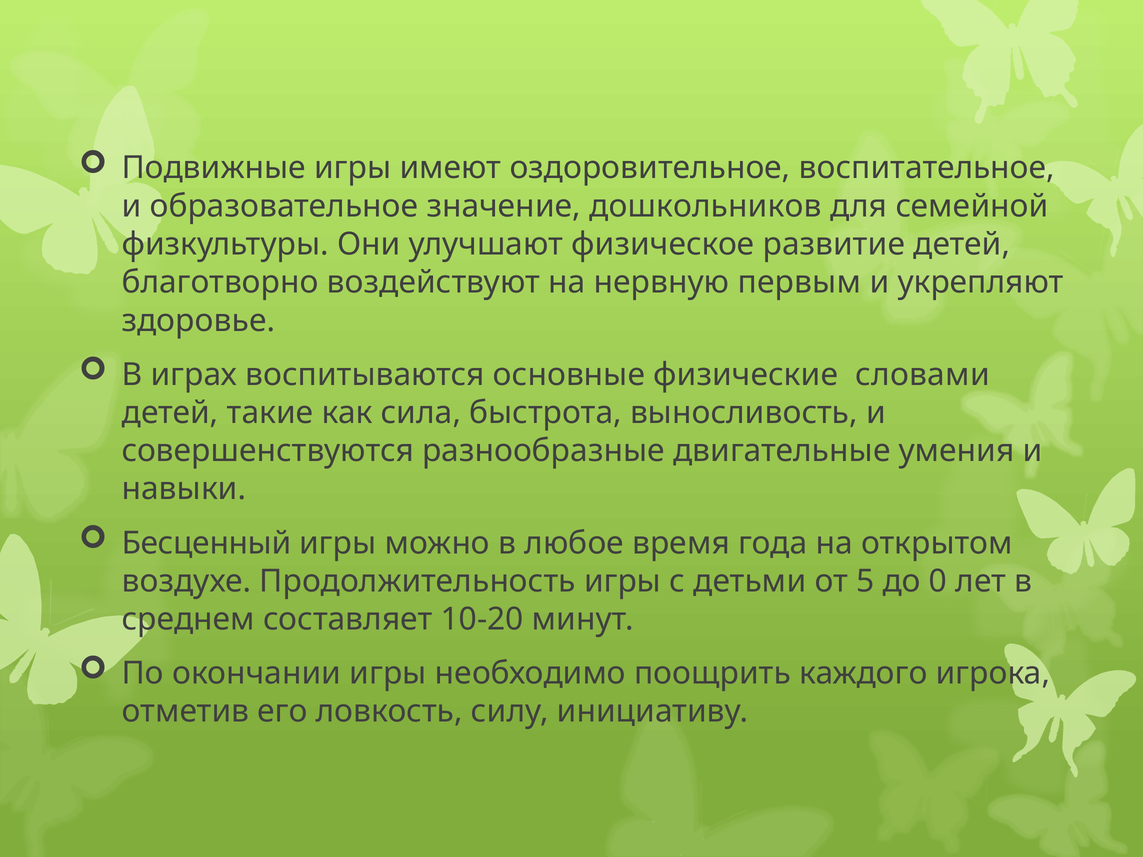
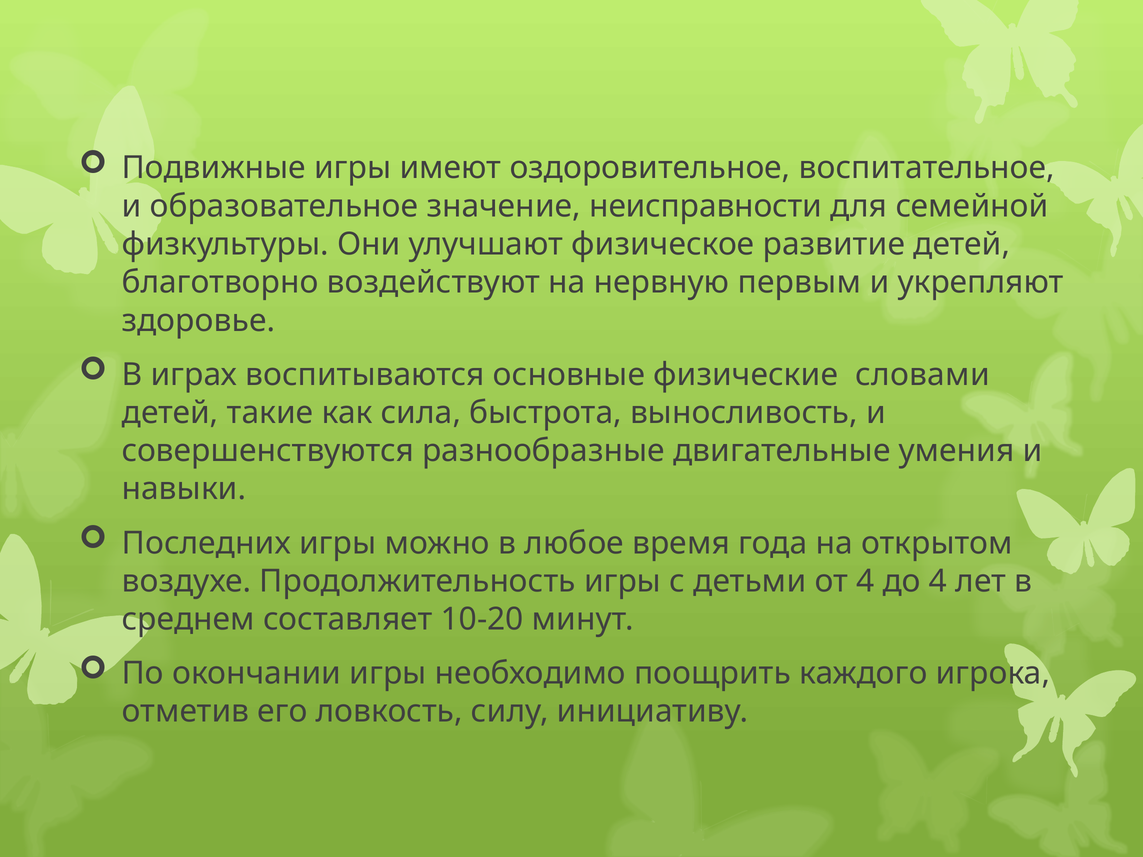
дошкольников: дошкольников -> неисправности
Бесценный: Бесценный -> Последних
от 5: 5 -> 4
до 0: 0 -> 4
